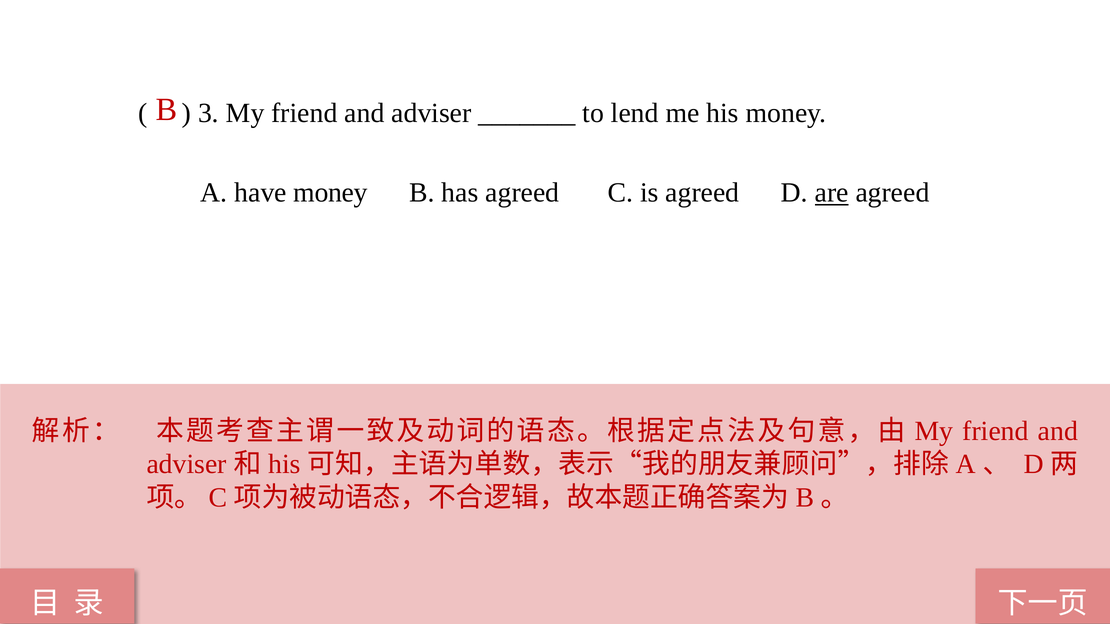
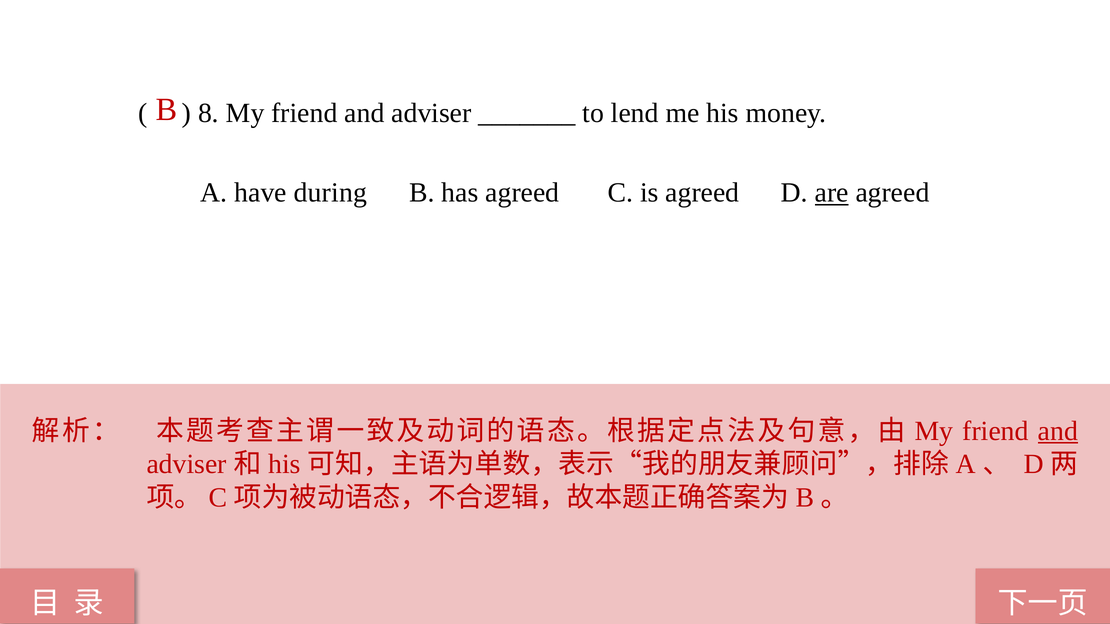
3: 3 -> 8
have money: money -> during
and at (1058, 431) underline: none -> present
